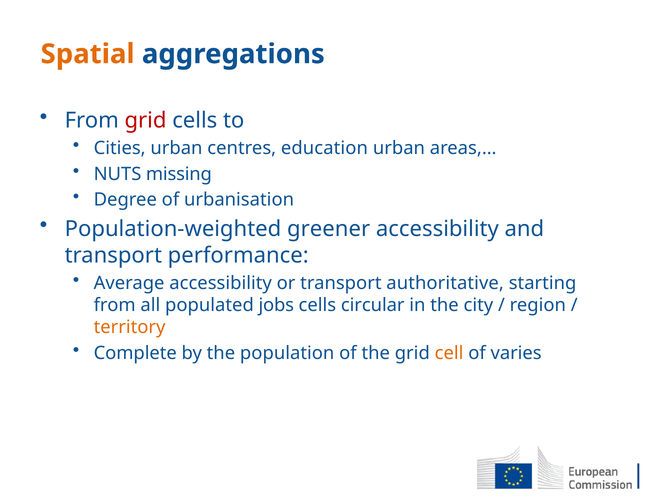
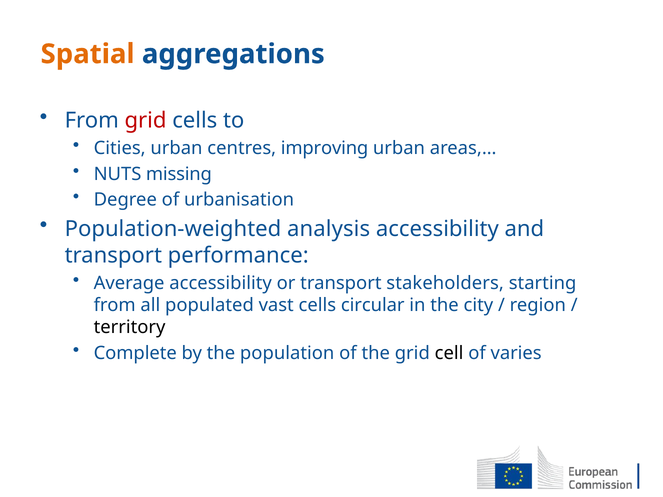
education: education -> improving
greener: greener -> analysis
authoritative: authoritative -> stakeholders
jobs: jobs -> vast
territory colour: orange -> black
cell colour: orange -> black
